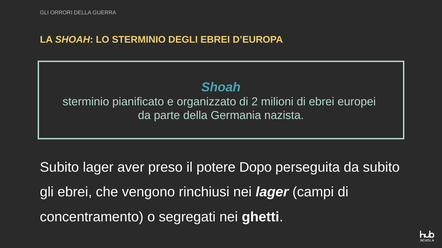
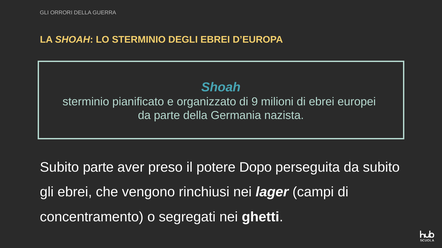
2: 2 -> 9
Subito lager: lager -> parte
